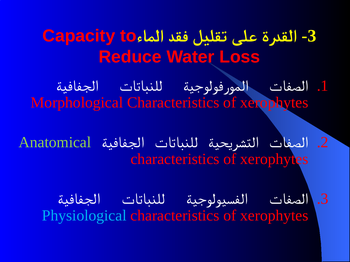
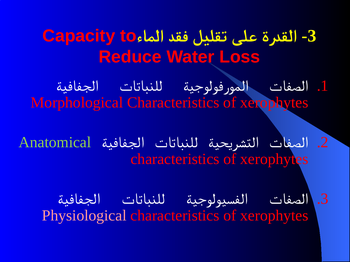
Physiological colour: light blue -> pink
